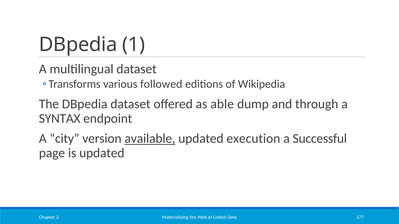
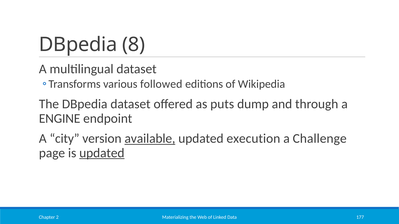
1: 1 -> 8
able: able -> puts
SYNTAX: SYNTAX -> ENGINE
Successful: Successful -> Challenge
updated at (102, 153) underline: none -> present
